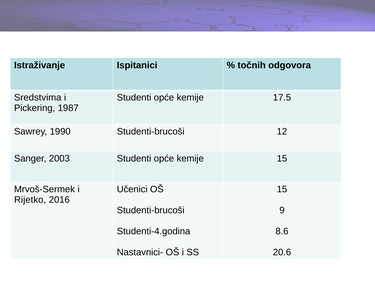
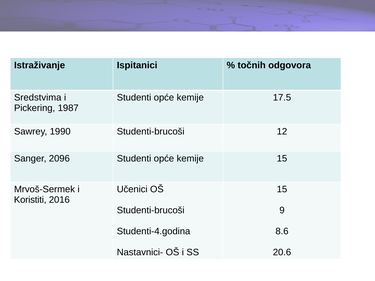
2003: 2003 -> 2096
Rijetko: Rijetko -> Koristiti
